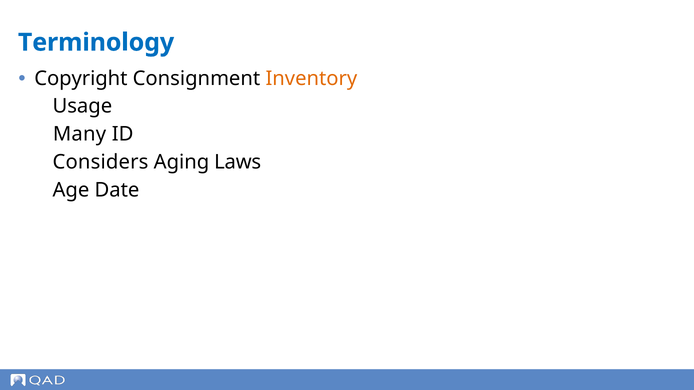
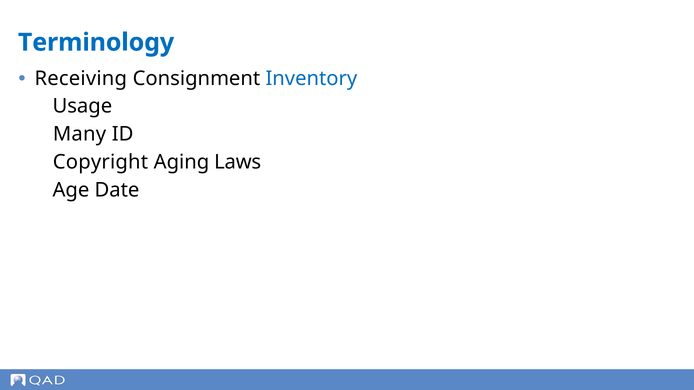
Copyright: Copyright -> Receiving
Inventory colour: orange -> blue
Considers: Considers -> Copyright
